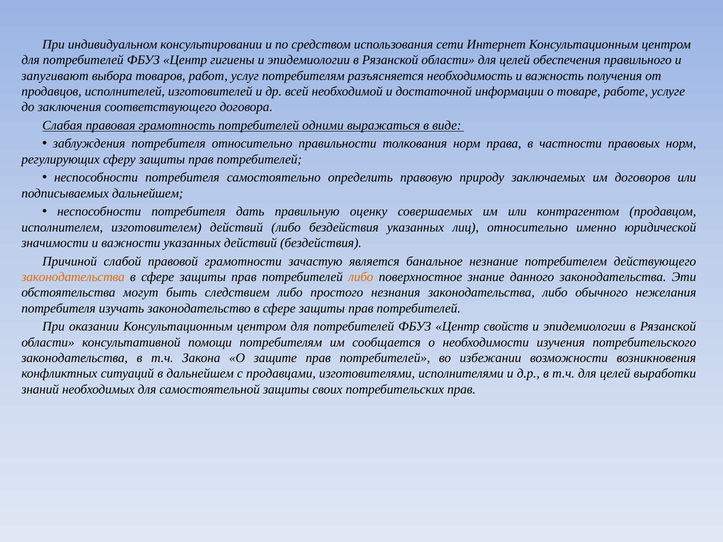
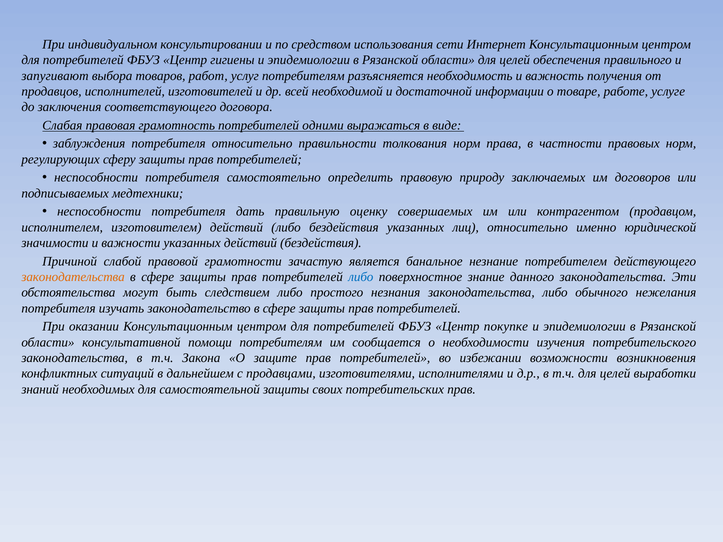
подписываемых дальнейшем: дальнейшем -> медтехники
либо at (361, 277) colour: orange -> blue
свойств: свойств -> покупке
